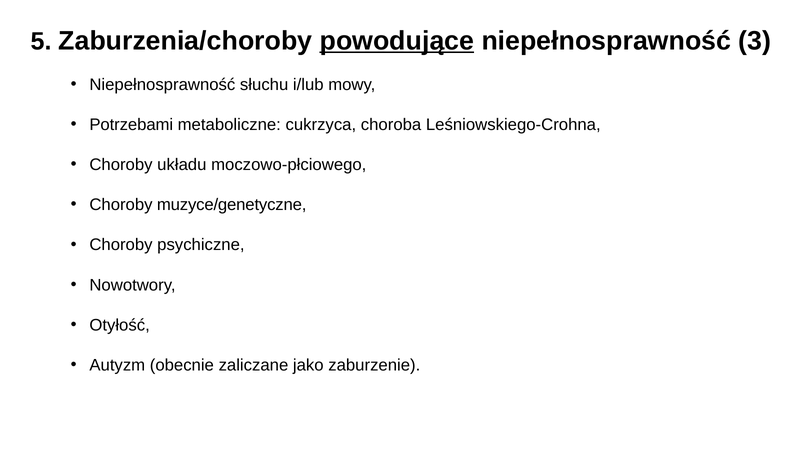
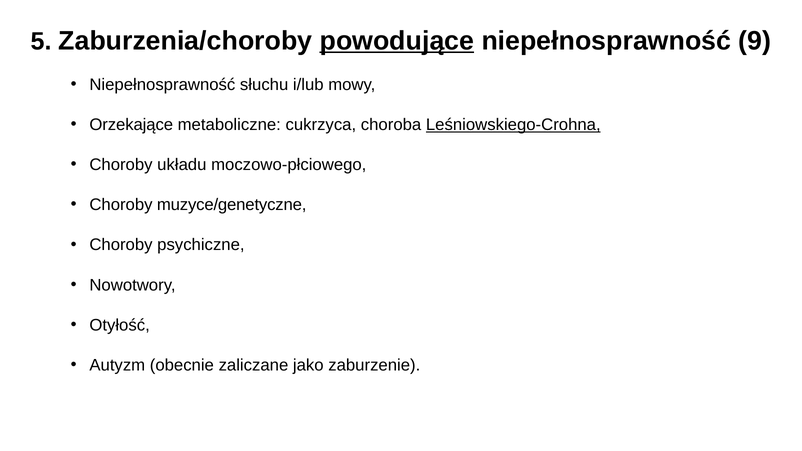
3: 3 -> 9
Potrzebami: Potrzebami -> Orzekające
Leśniowskiego-Crohna underline: none -> present
